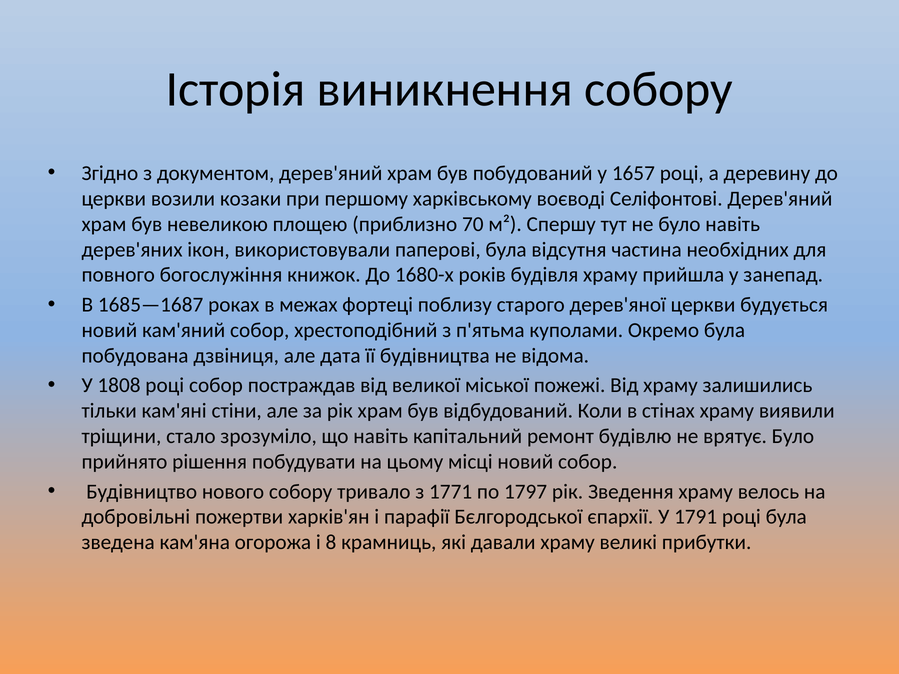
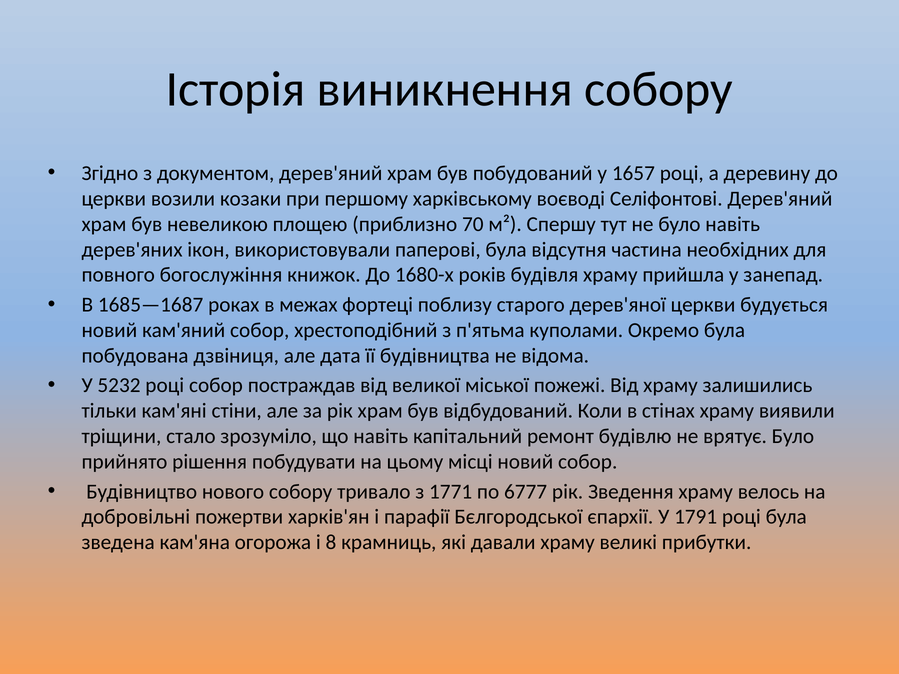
1808: 1808 -> 5232
1797: 1797 -> 6777
